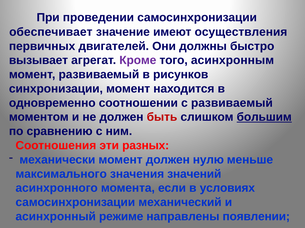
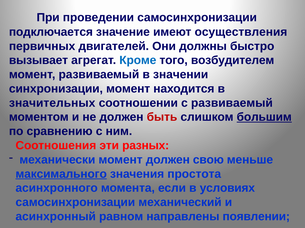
обеспечивает: обеспечивает -> подключается
Кроме colour: purple -> blue
асинхронным: асинхронным -> возбудителем
рисунков: рисунков -> значении
одновременно: одновременно -> значительных
нулю: нулю -> свою
максимального underline: none -> present
значений: значений -> простота
режиме: режиме -> равном
